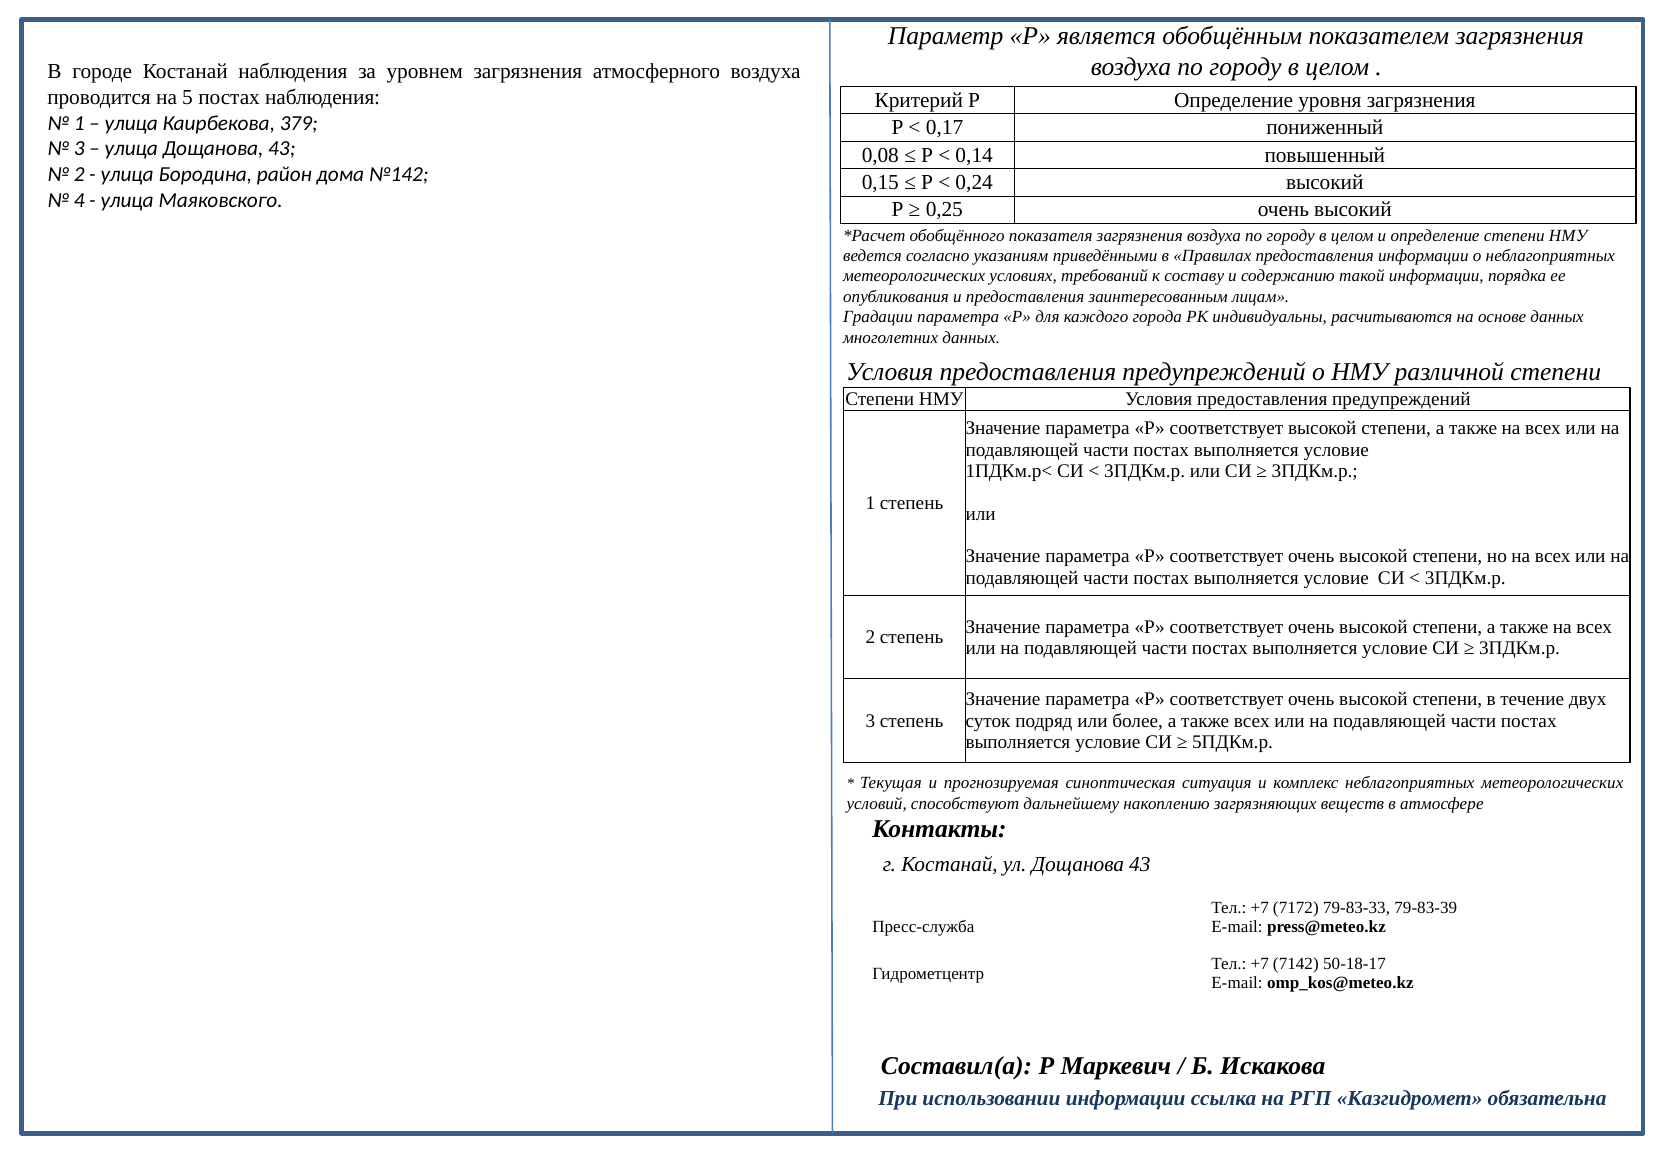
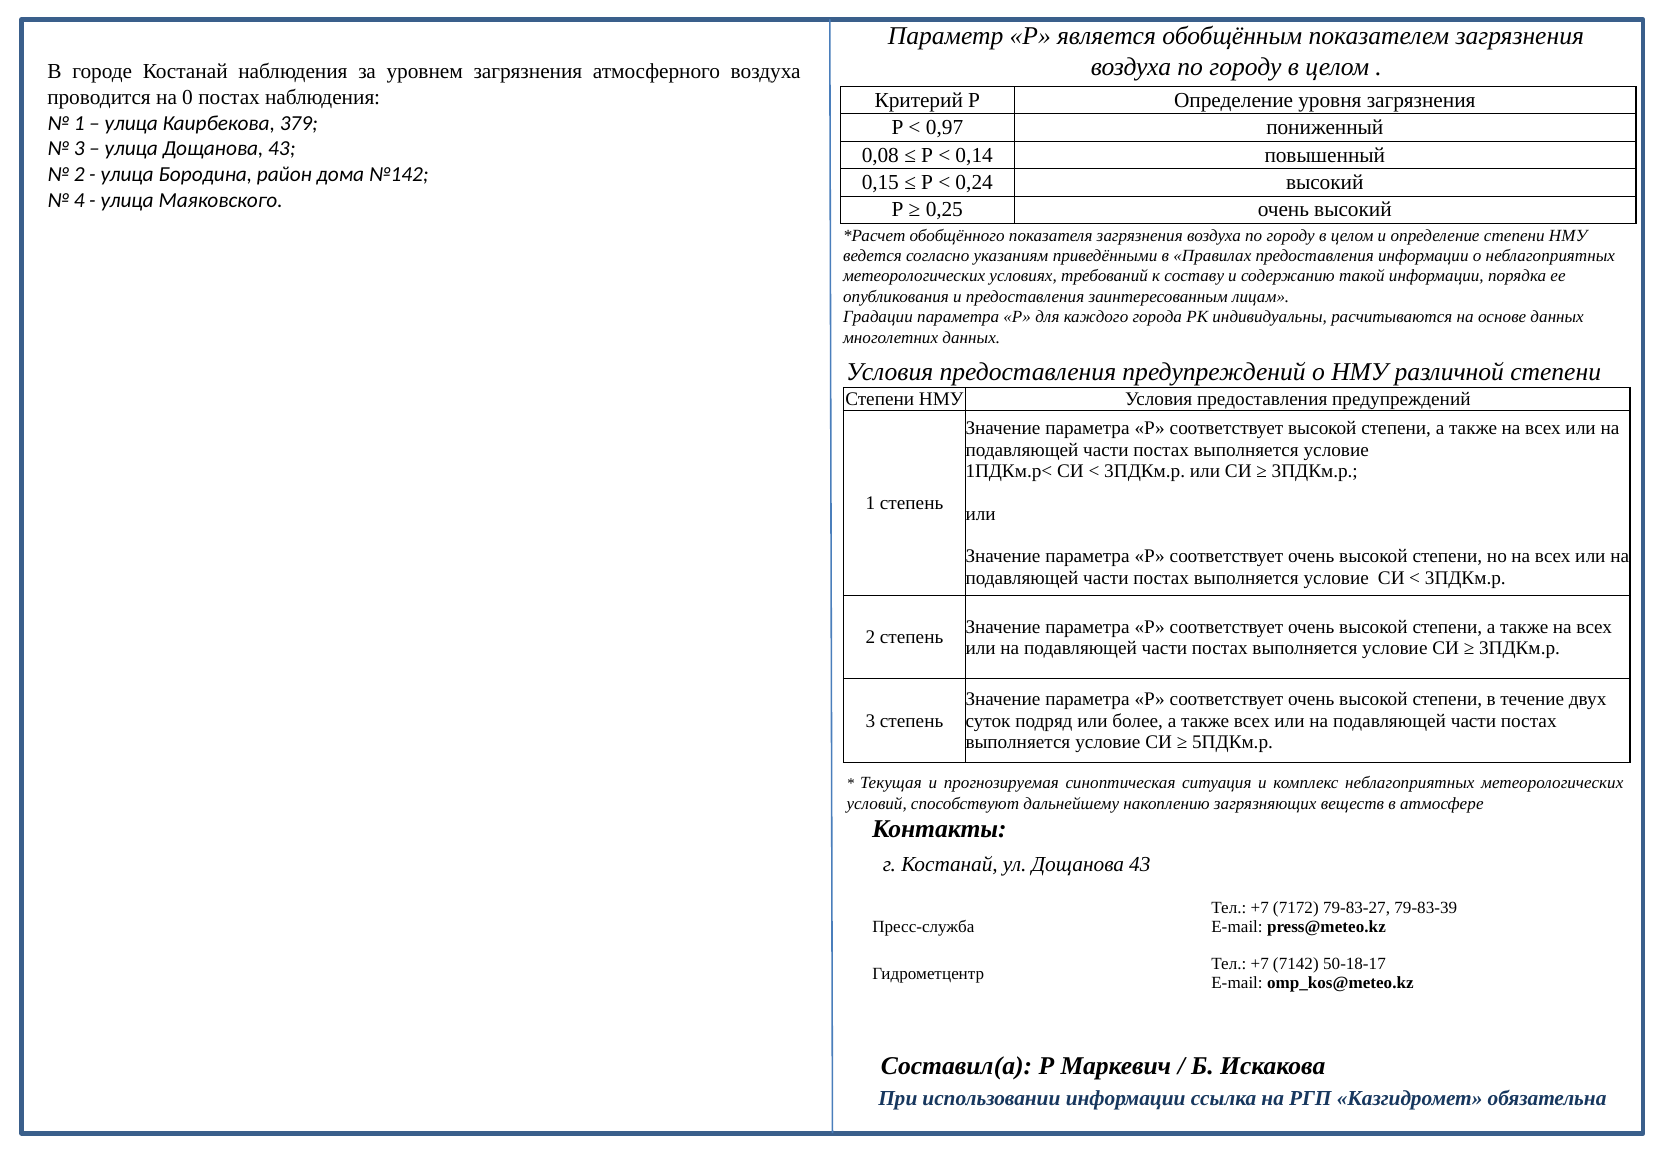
5: 5 -> 0
0,17: 0,17 -> 0,97
79-83-33: 79-83-33 -> 79-83-27
